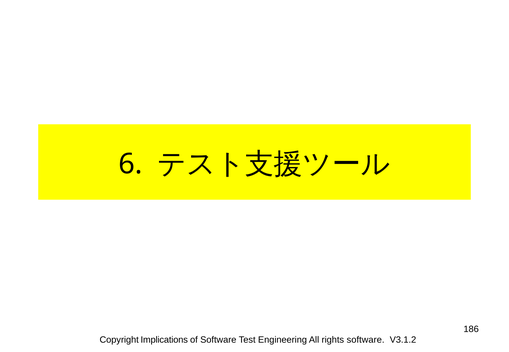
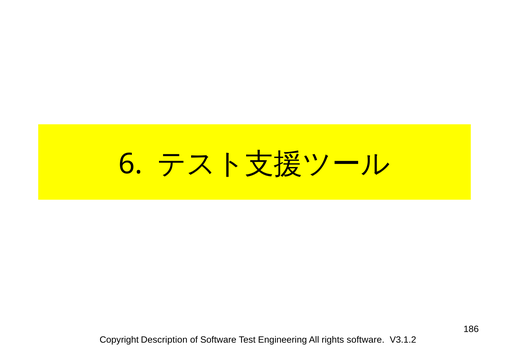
Implications: Implications -> Description
